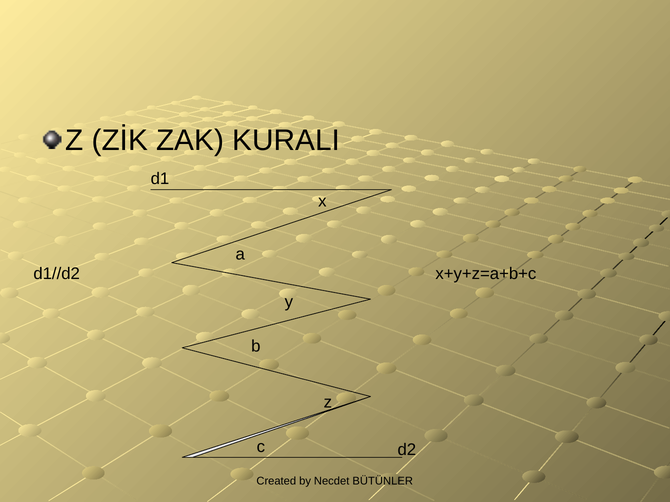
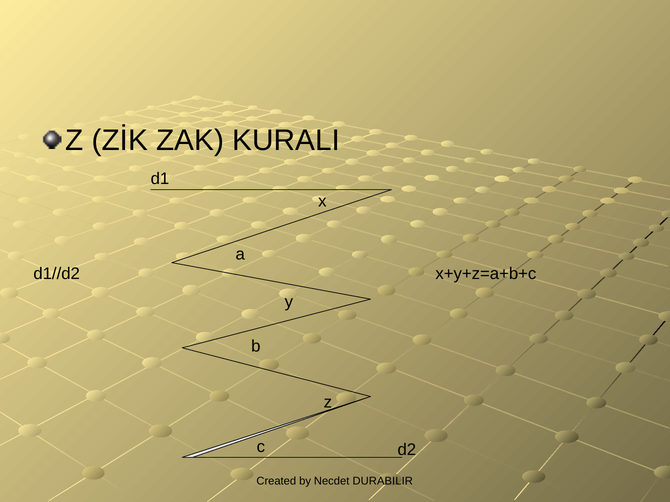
BÜTÜNLER: BÜTÜNLER -> DURABILIR
